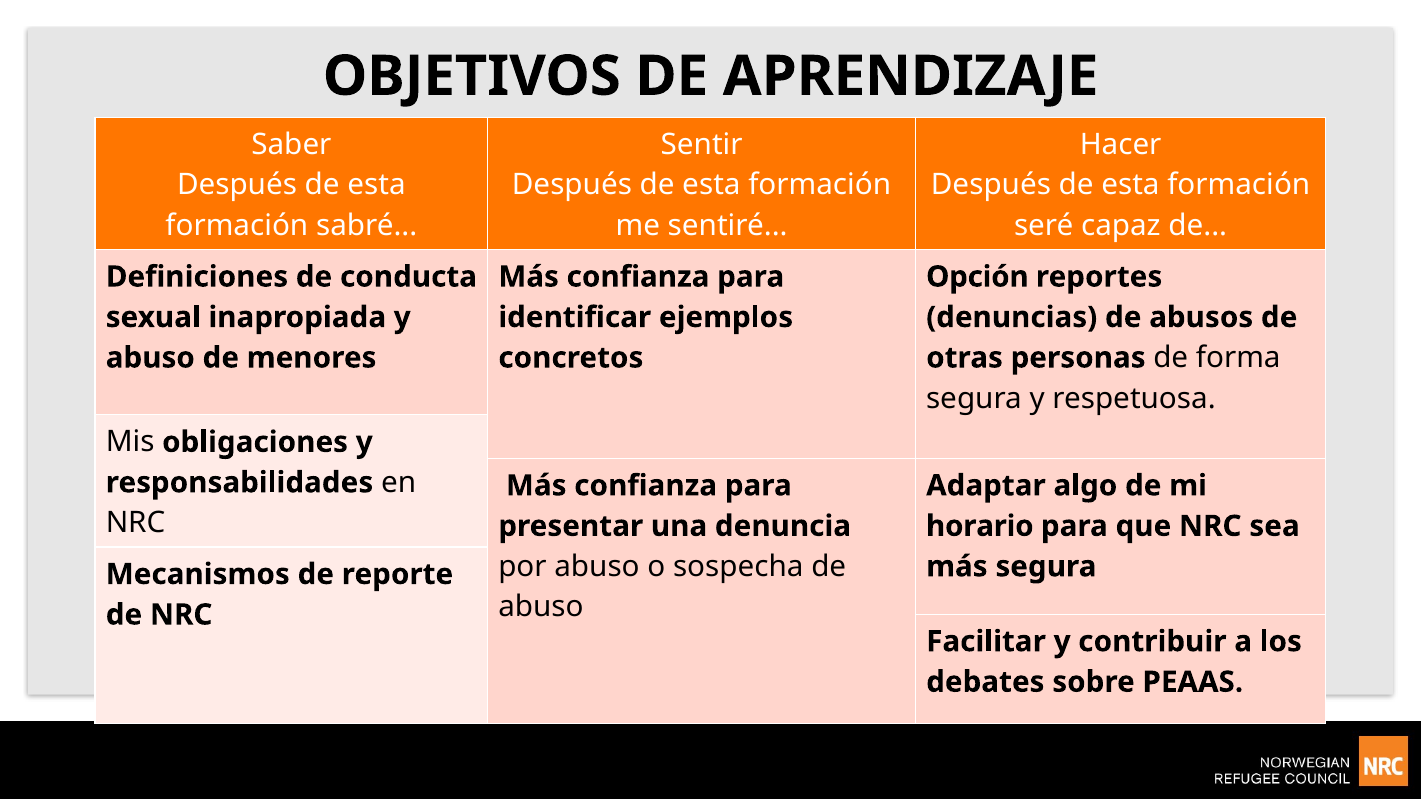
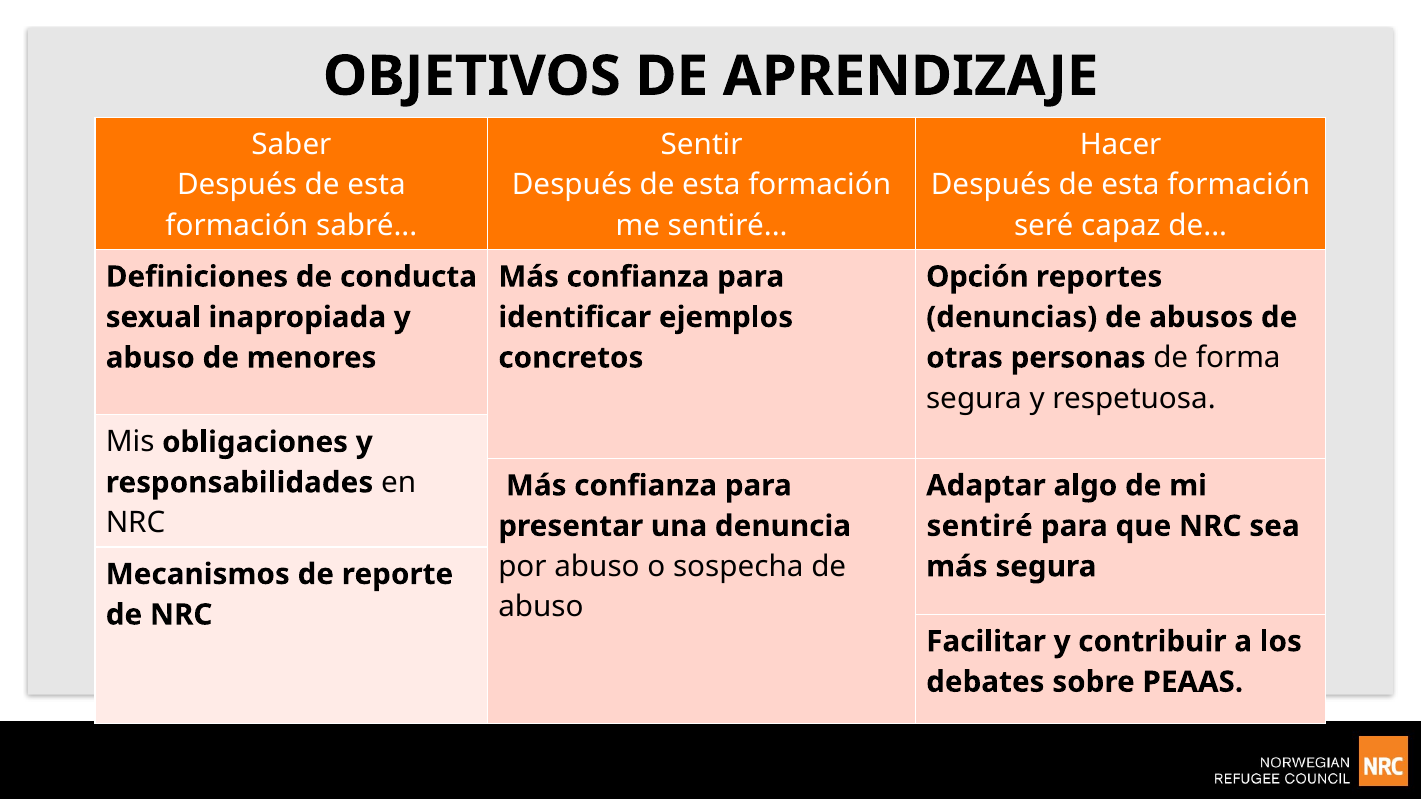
horario at (980, 526): horario -> sentiré
